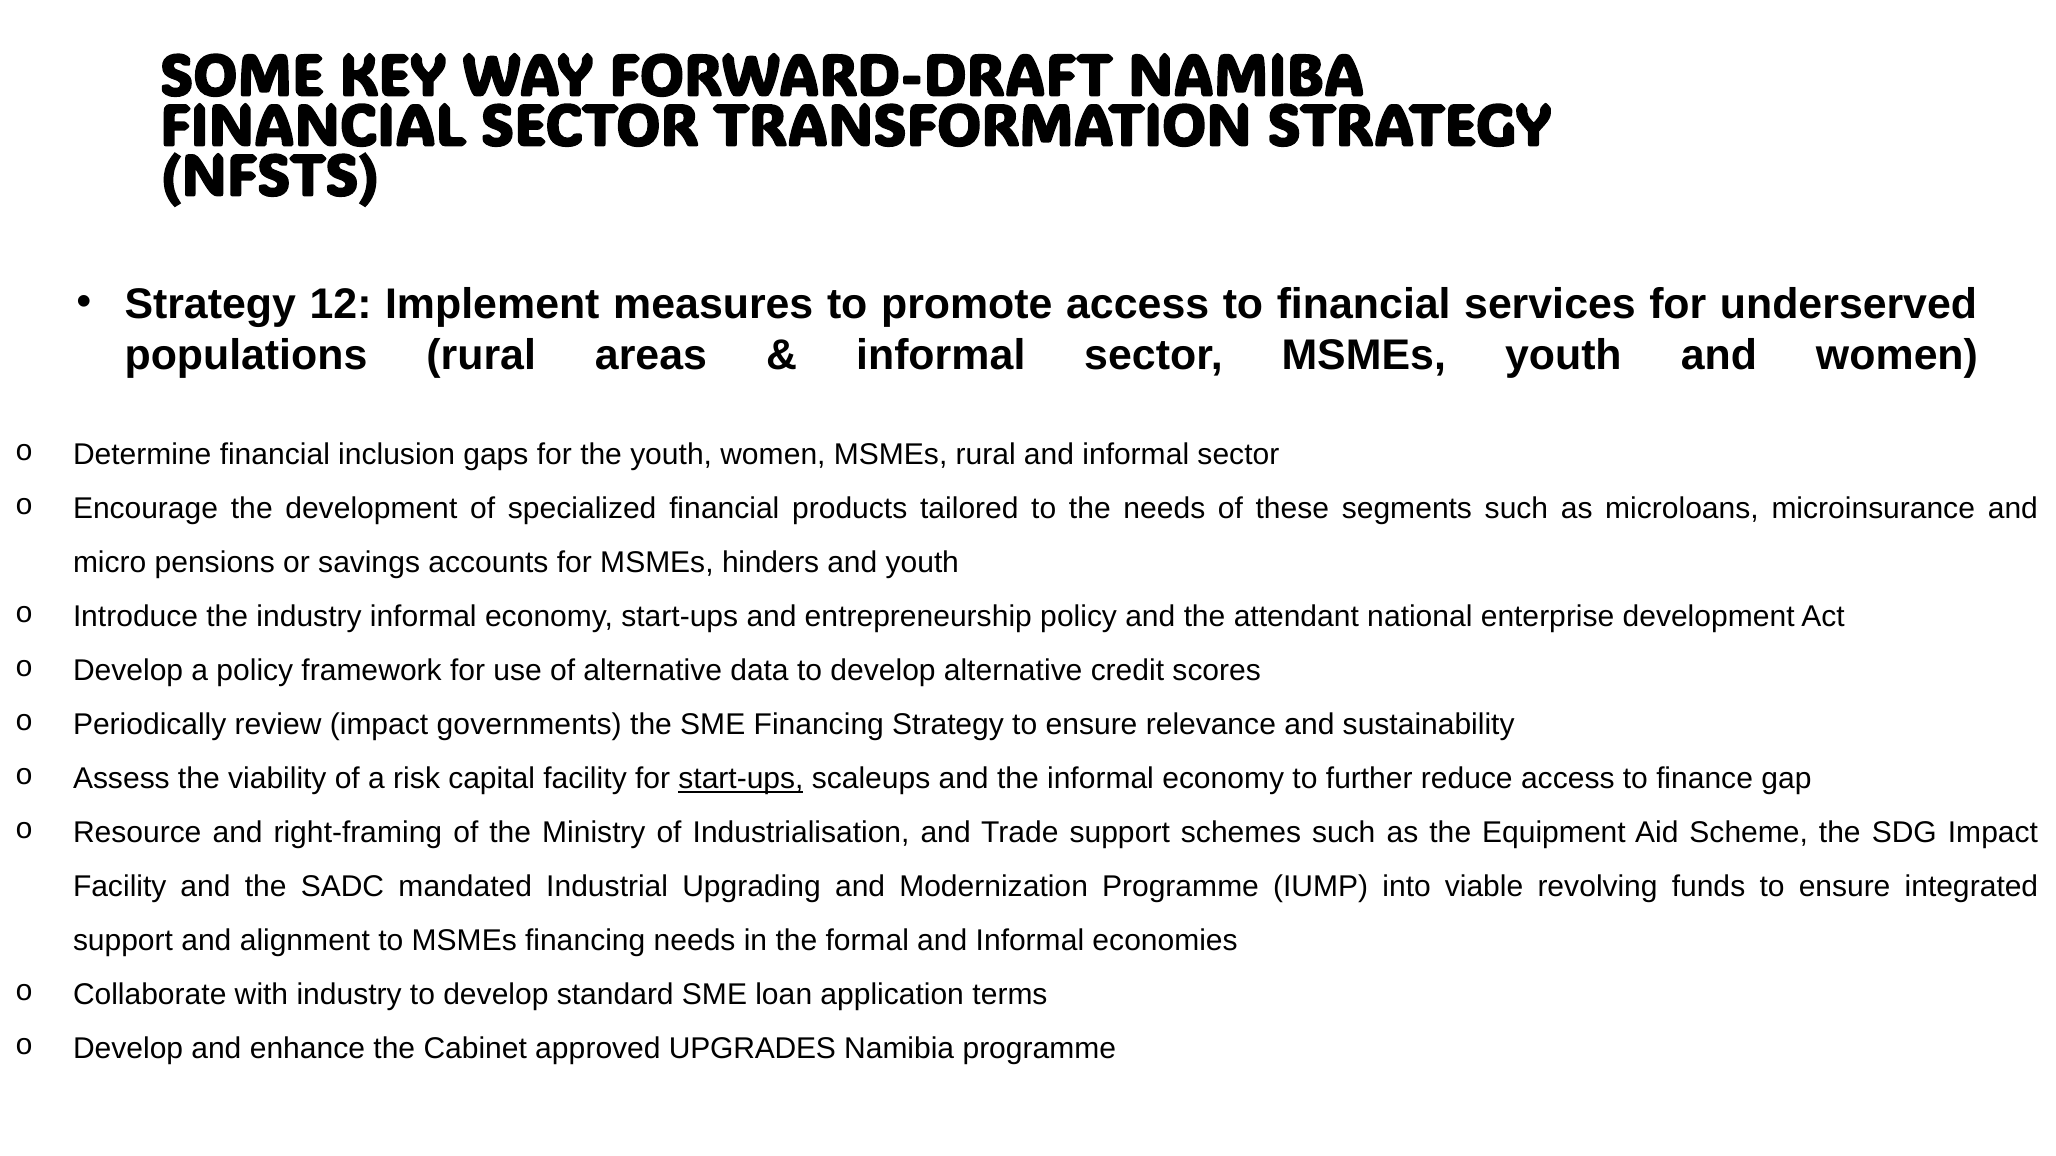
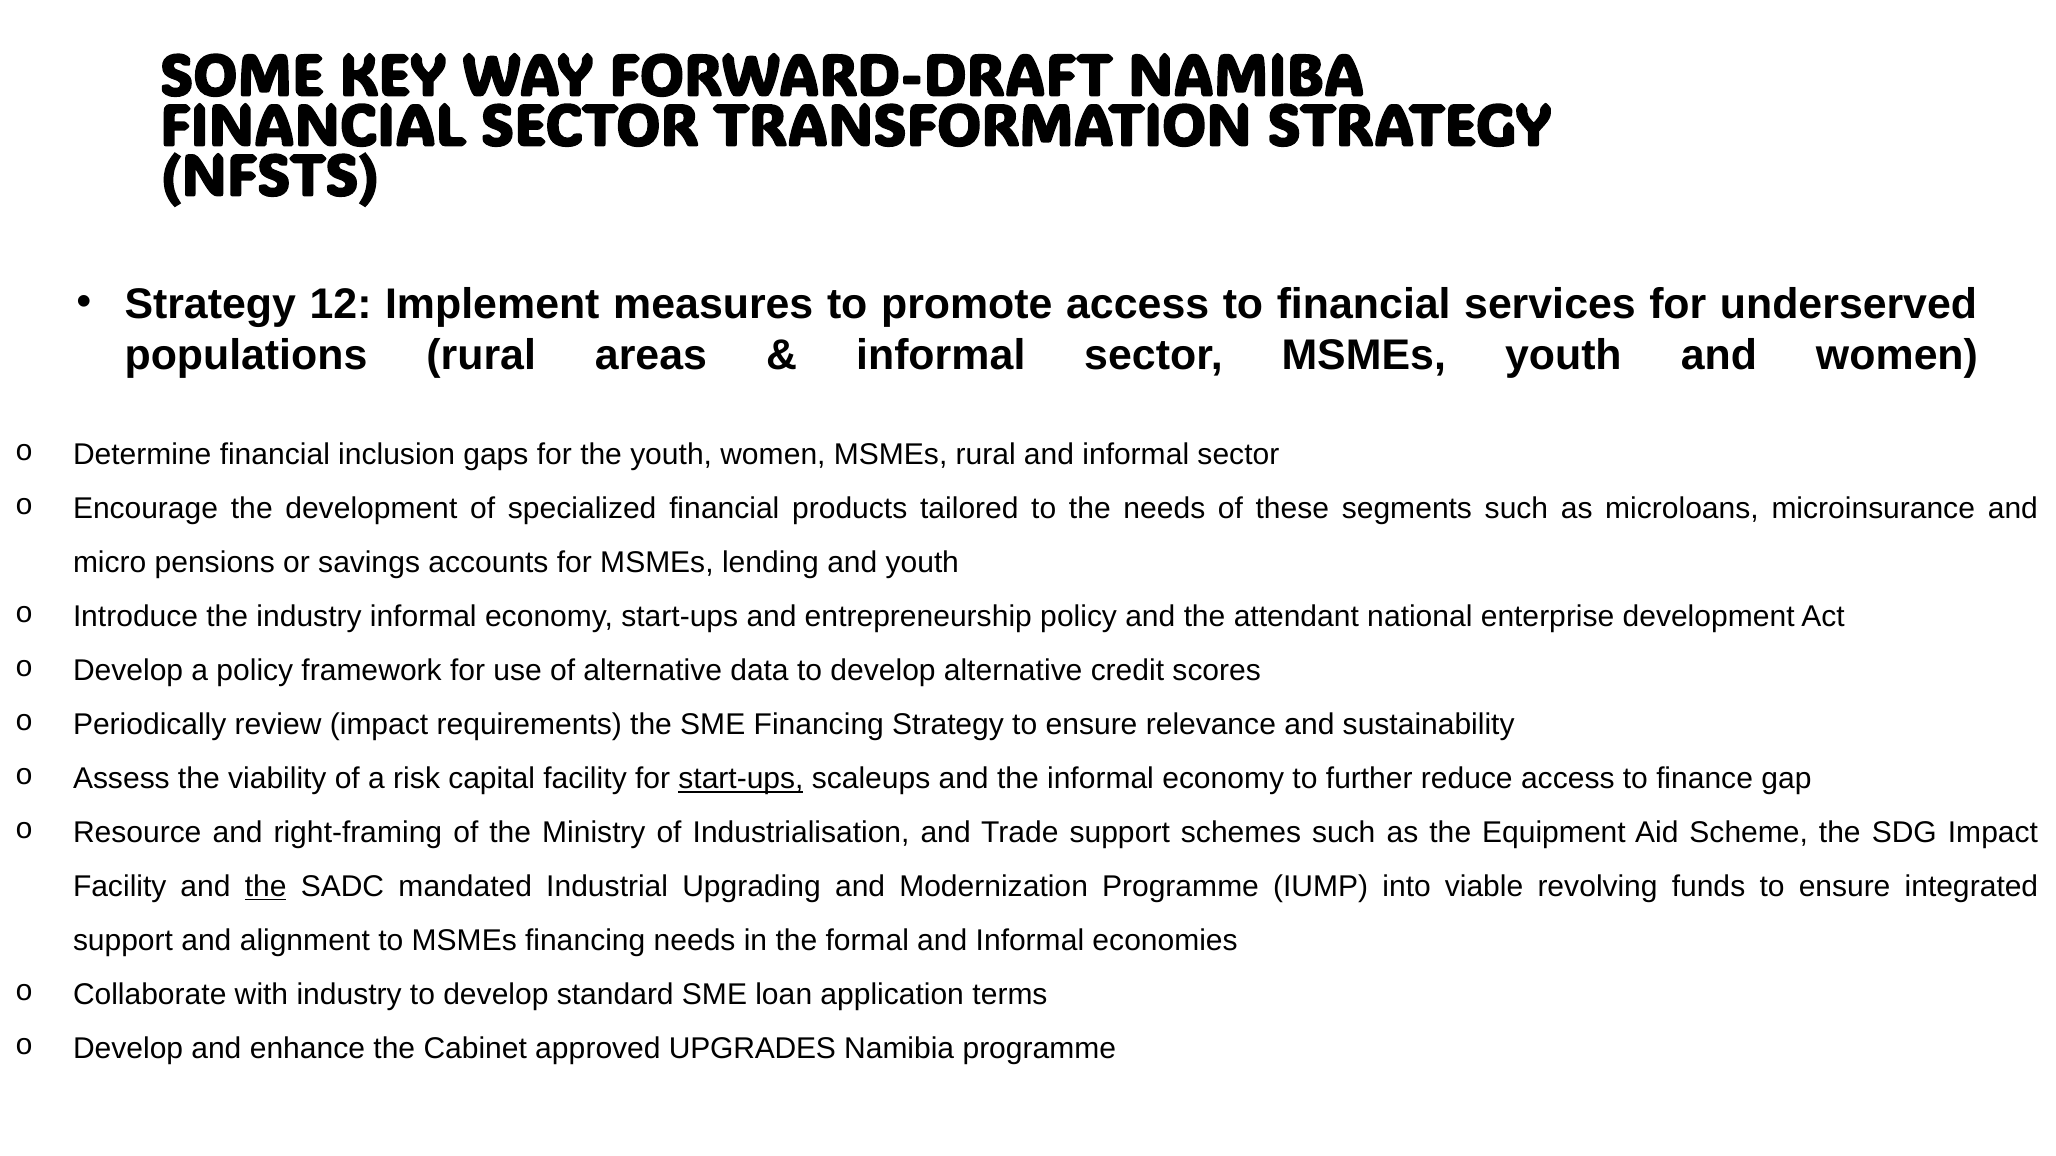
hinders: hinders -> lending
governments: governments -> requirements
the at (266, 887) underline: none -> present
